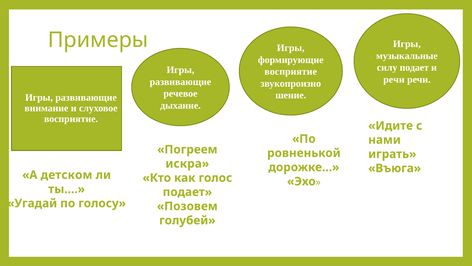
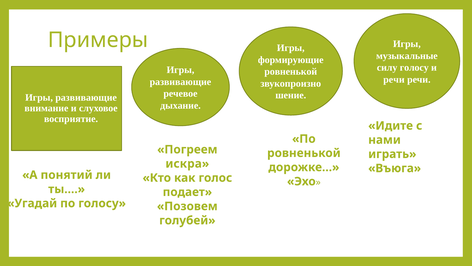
силу подает: подает -> голосу
восприятие at (291, 72): восприятие -> ровненькой
детском: детском -> понятий
